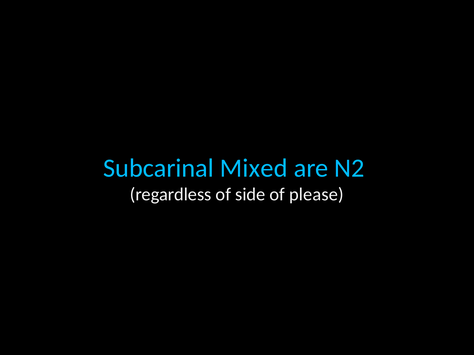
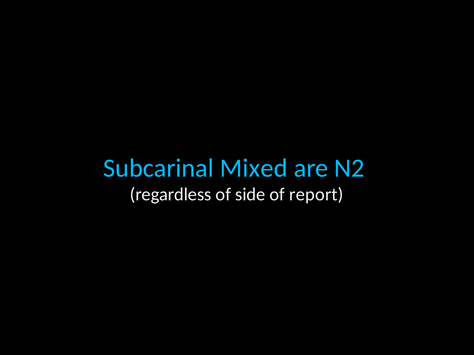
please: please -> report
